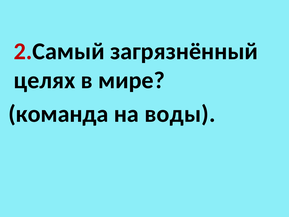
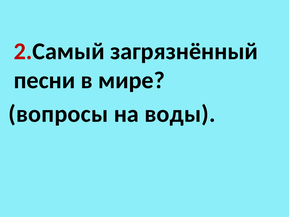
целях: целях -> песни
команда: команда -> вопросы
